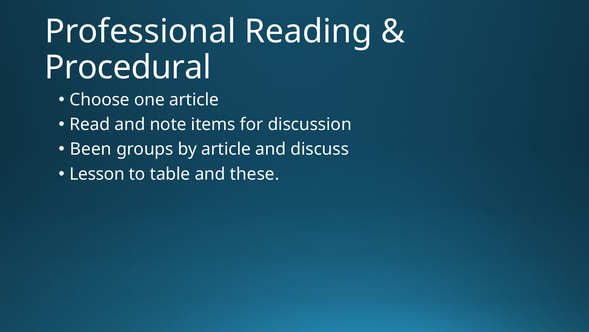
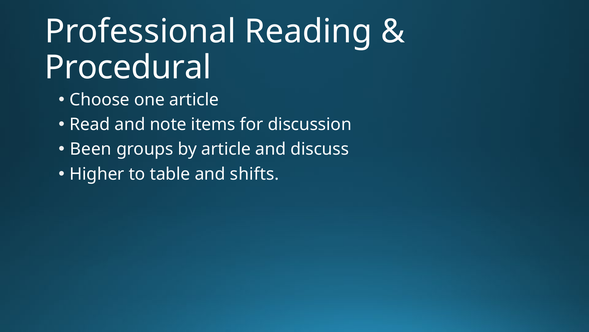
Lesson: Lesson -> Higher
these: these -> shifts
